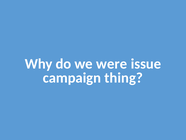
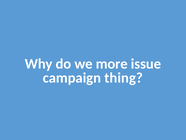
were: were -> more
